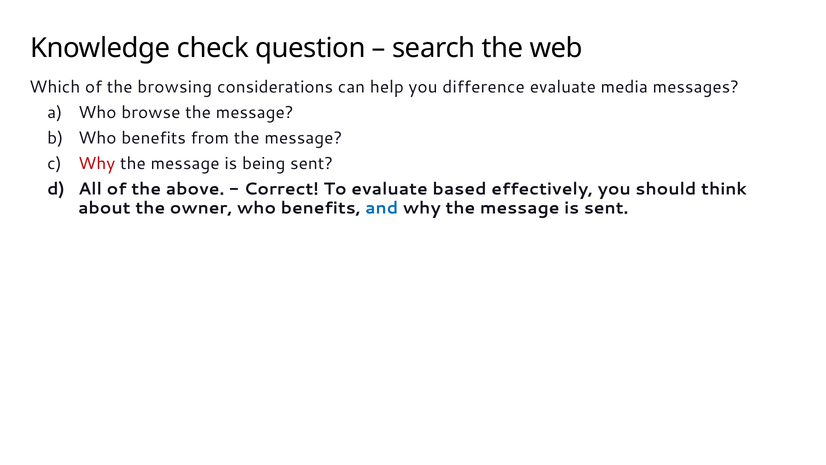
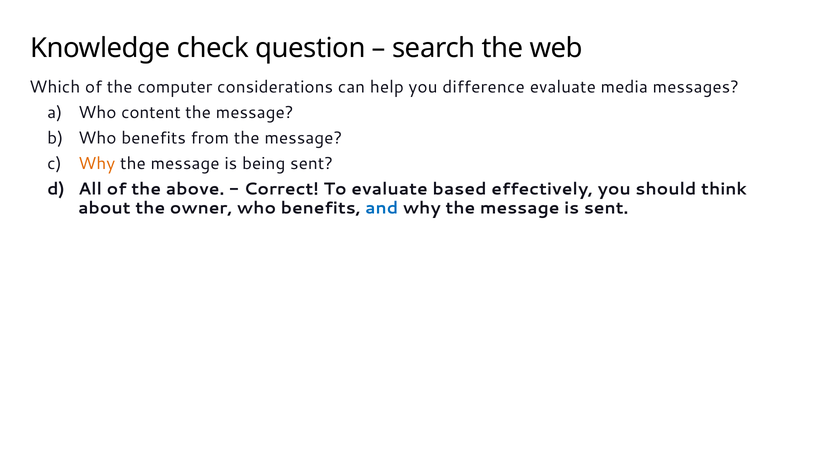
browsing: browsing -> computer
browse: browse -> content
Why at (97, 164) colour: red -> orange
